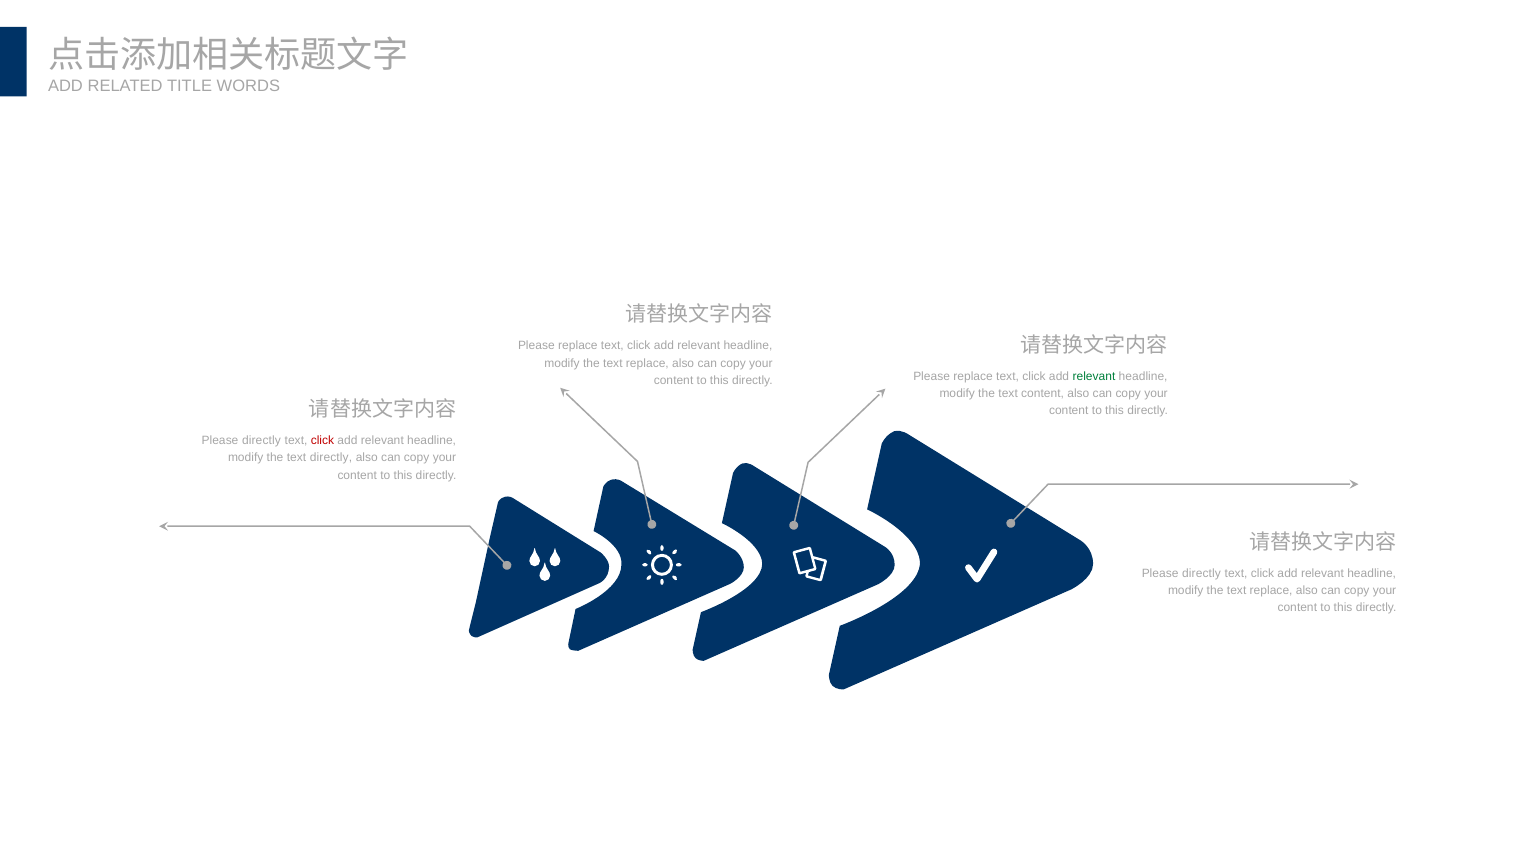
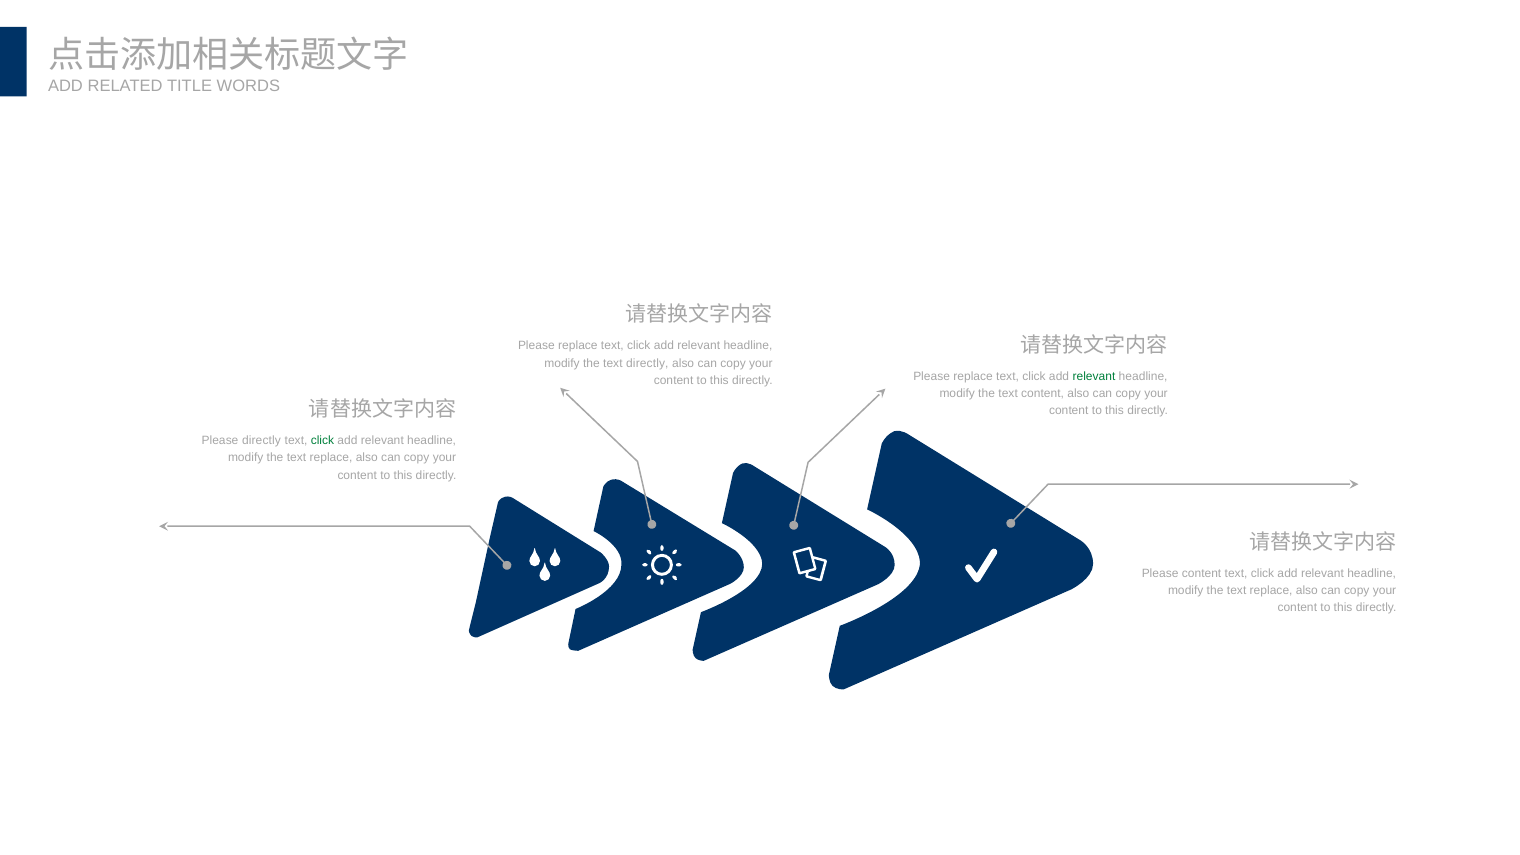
replace at (647, 363): replace -> directly
click at (322, 441) colour: red -> green
directly at (331, 458): directly -> replace
directly at (1202, 573): directly -> content
